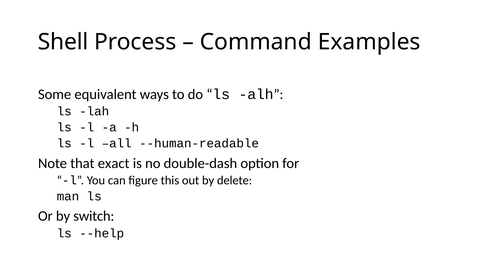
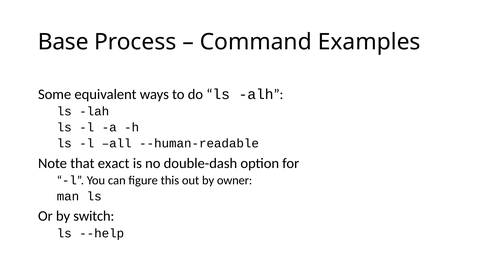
Shell: Shell -> Base
delete: delete -> owner
